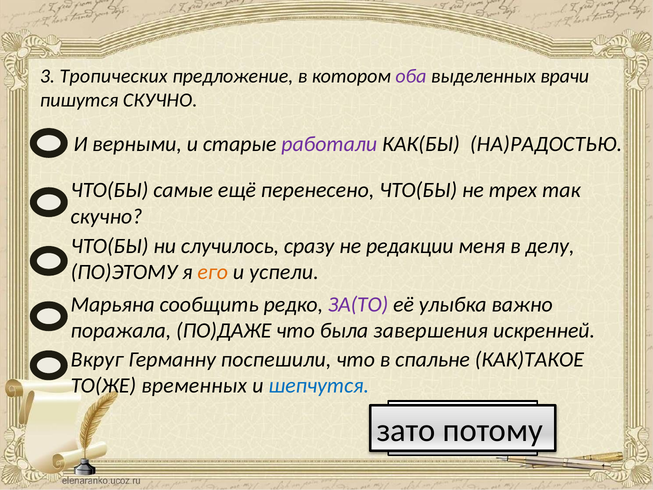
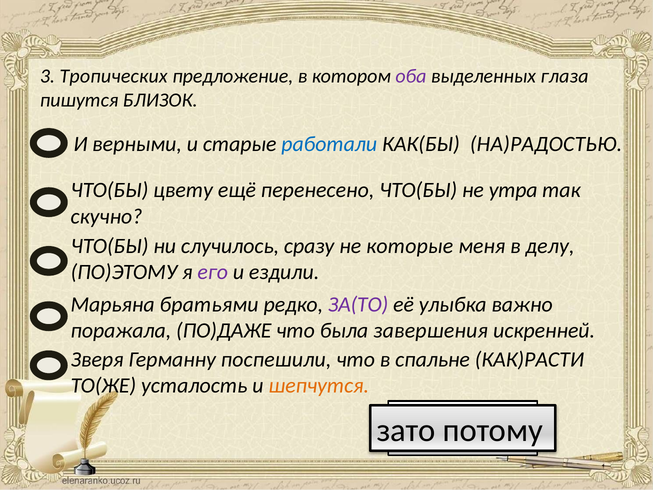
врачи: врачи -> глаза
пишутся СКУЧНО: СКУЧНО -> БЛИЗОК
работали colour: purple -> blue
самые: самые -> цвету
трех: трех -> утра
редакции: редакции -> которые
его colour: orange -> purple
успели: успели -> ездили
сообщить: сообщить -> братьями
Вкруг: Вкруг -> Зверя
КАК)ТАКОЕ: КАК)ТАКОЕ -> КАК)РАСТИ
временных: временных -> усталость
шепчутся colour: blue -> orange
